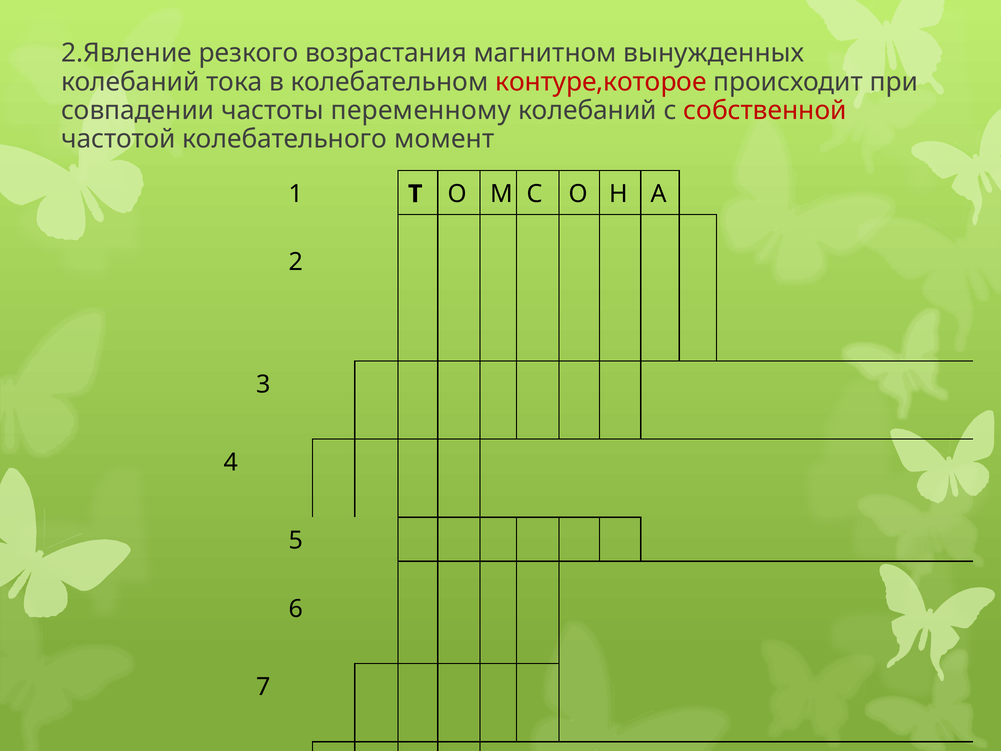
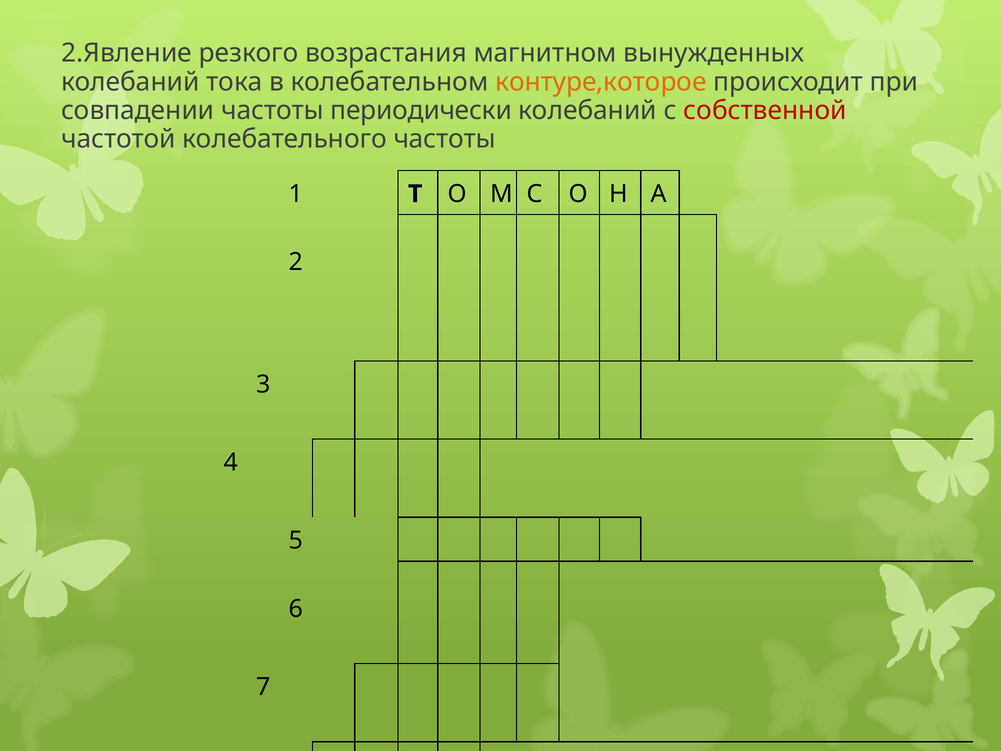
контуре,которое colour: red -> orange
переменному: переменному -> периодически
колебательного момент: момент -> частоты
